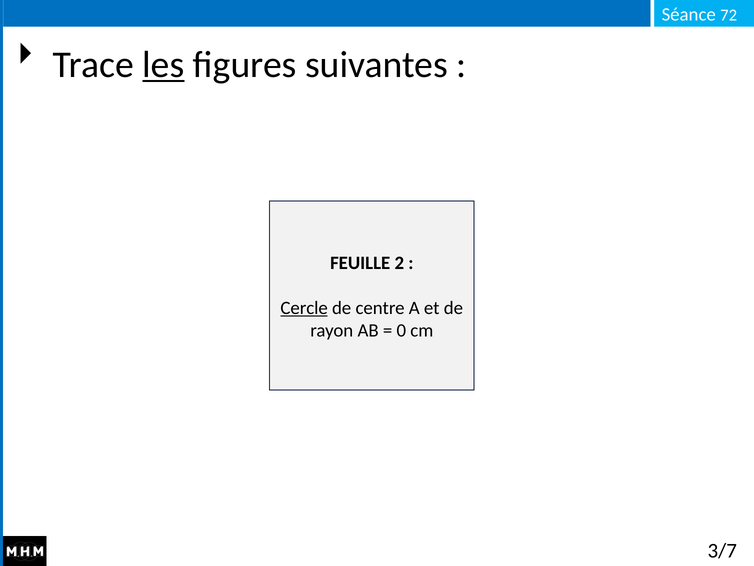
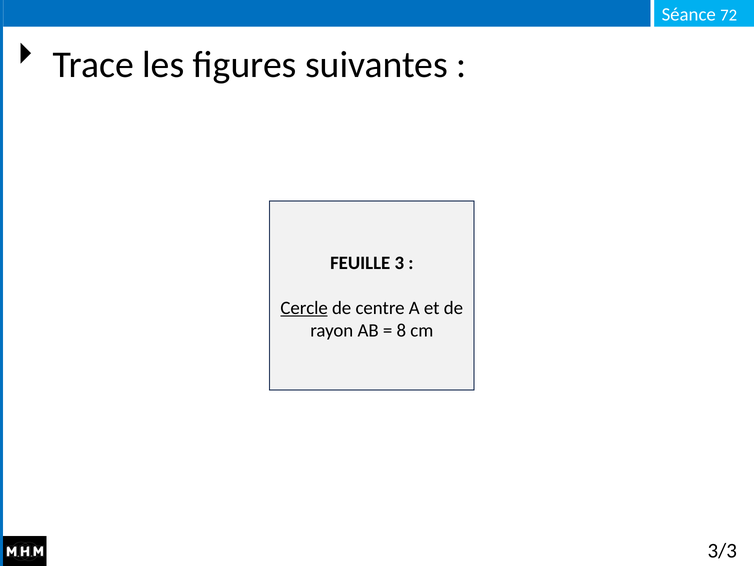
les underline: present -> none
2: 2 -> 3
0: 0 -> 8
3/7: 3/7 -> 3/3
